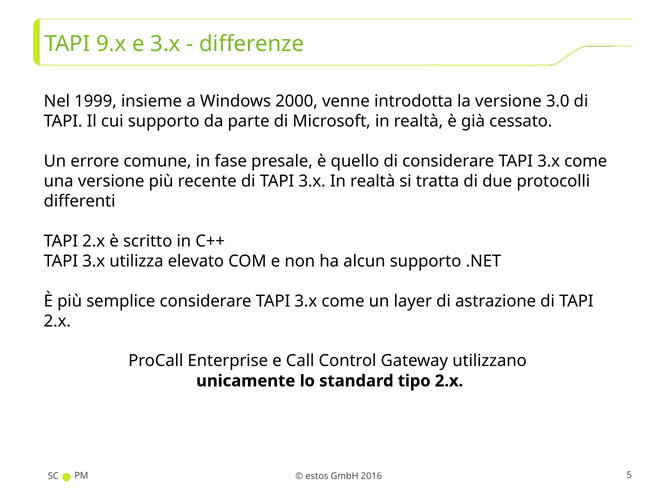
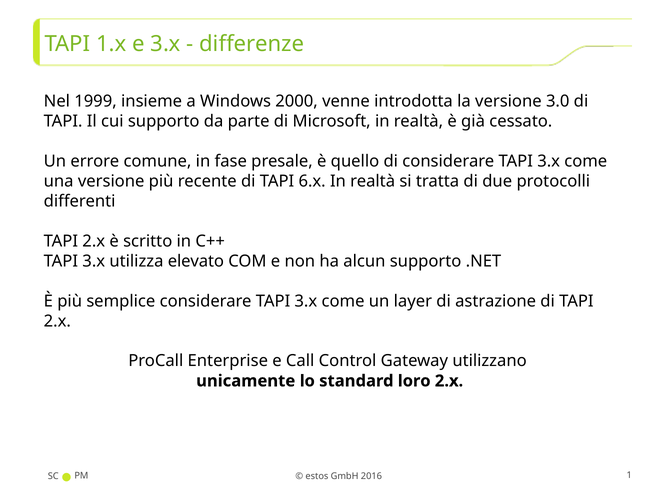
9.x: 9.x -> 1.x
di TAPI 3.x: 3.x -> 6.x
tipo: tipo -> loro
5: 5 -> 1
